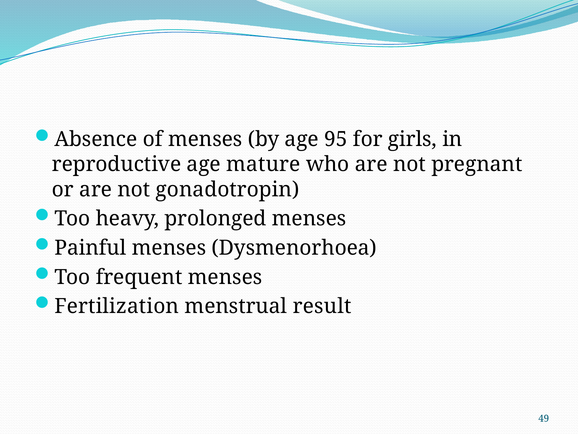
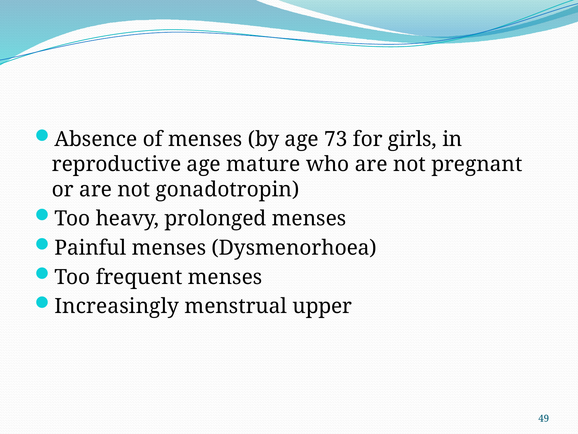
95: 95 -> 73
Fertilization: Fertilization -> Increasingly
result: result -> upper
